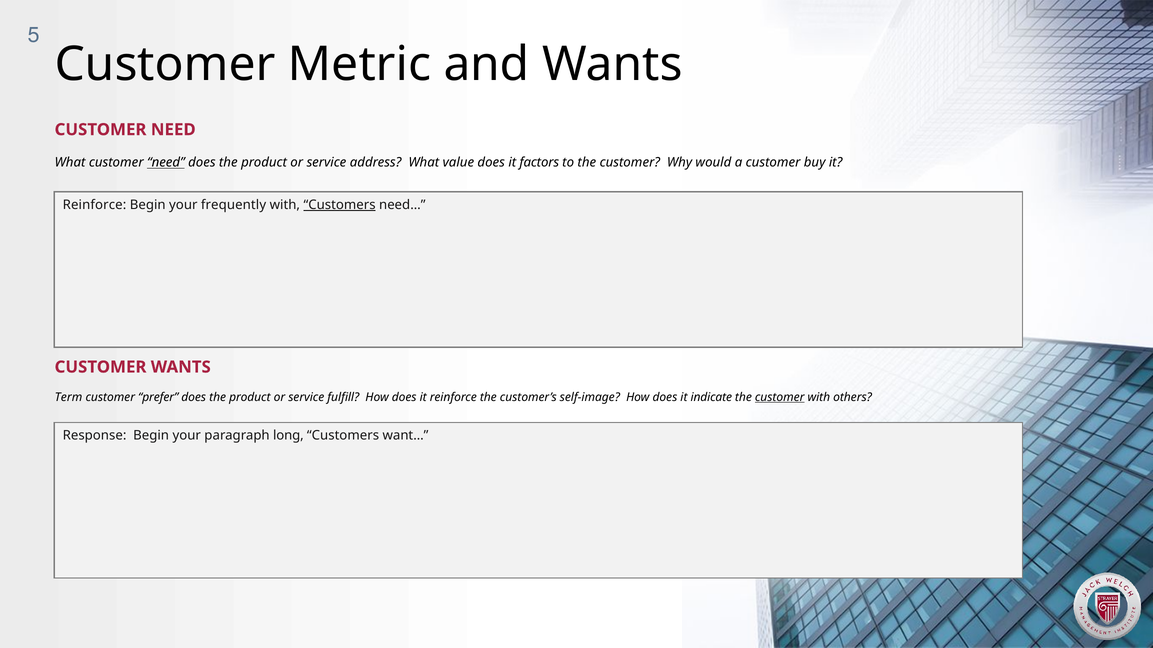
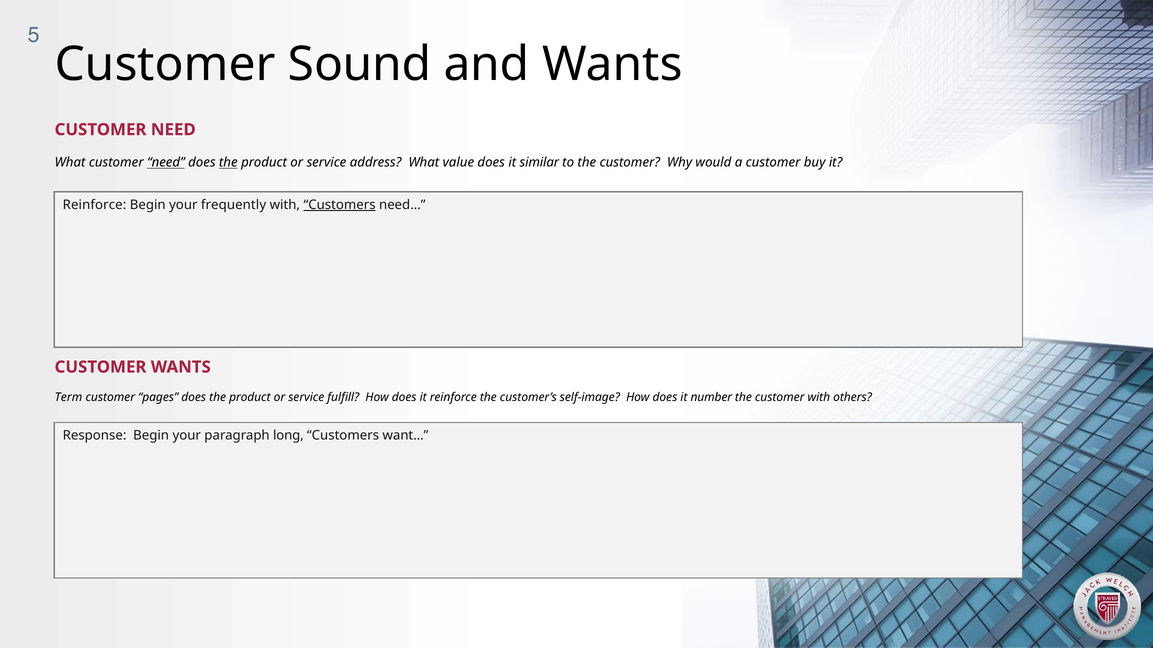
Metric: Metric -> Sound
the at (228, 163) underline: none -> present
factors: factors -> similar
prefer: prefer -> pages
indicate: indicate -> number
customer at (780, 397) underline: present -> none
